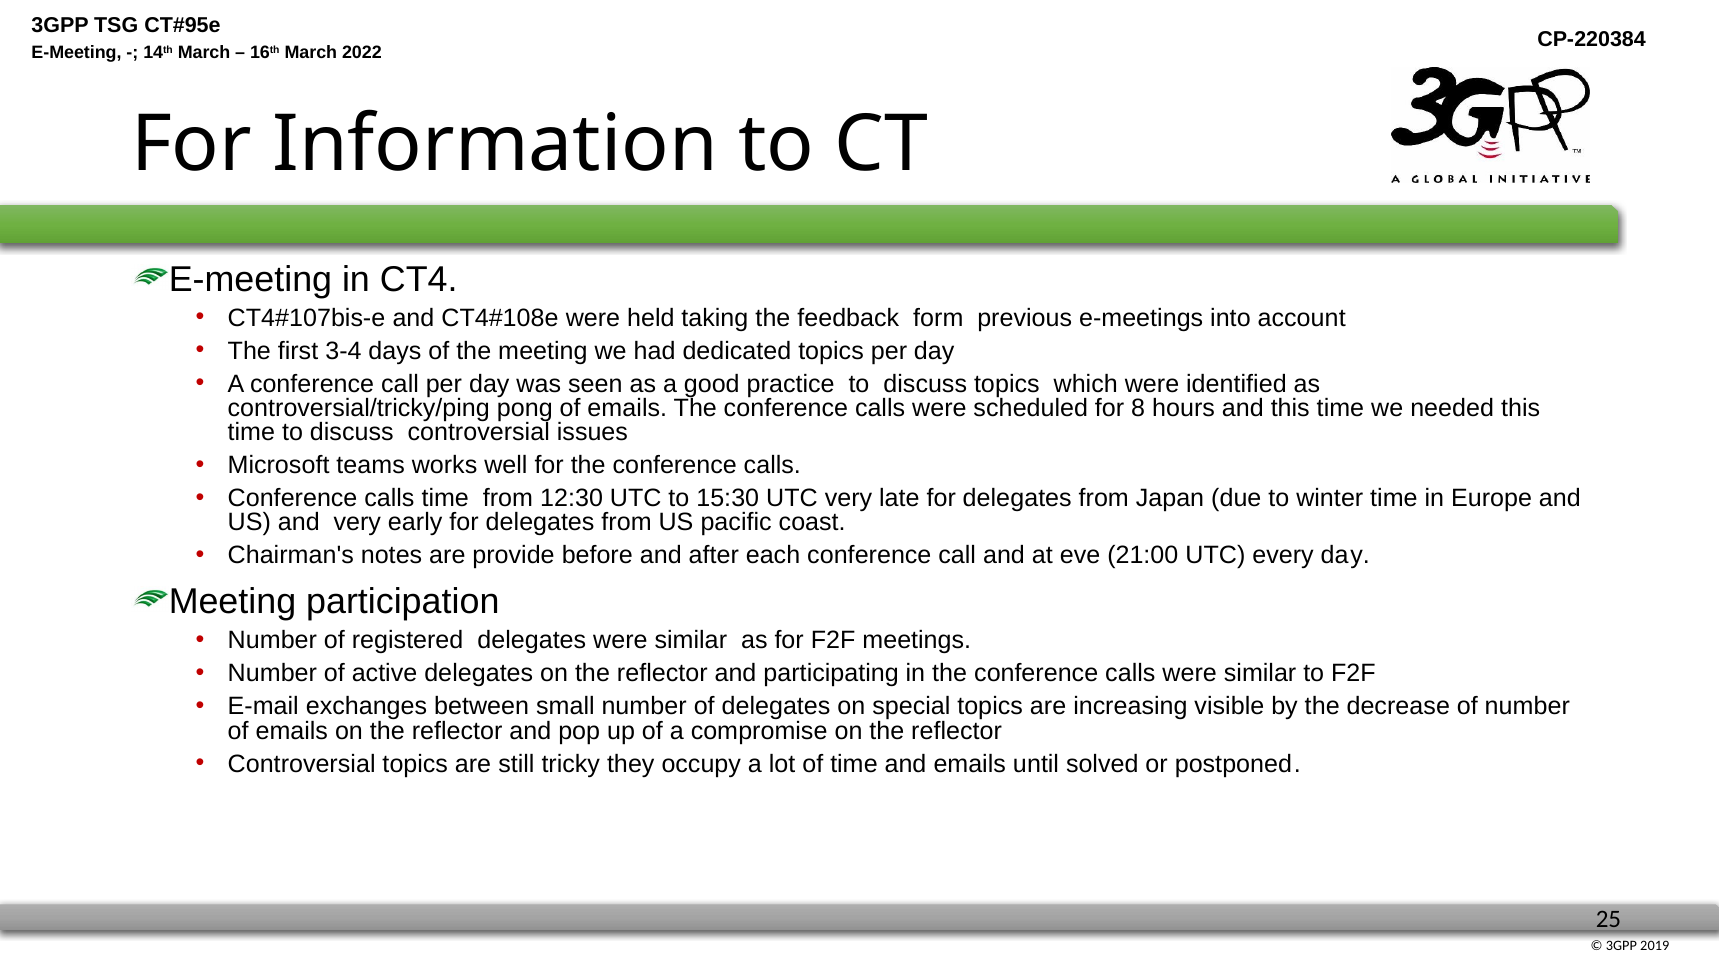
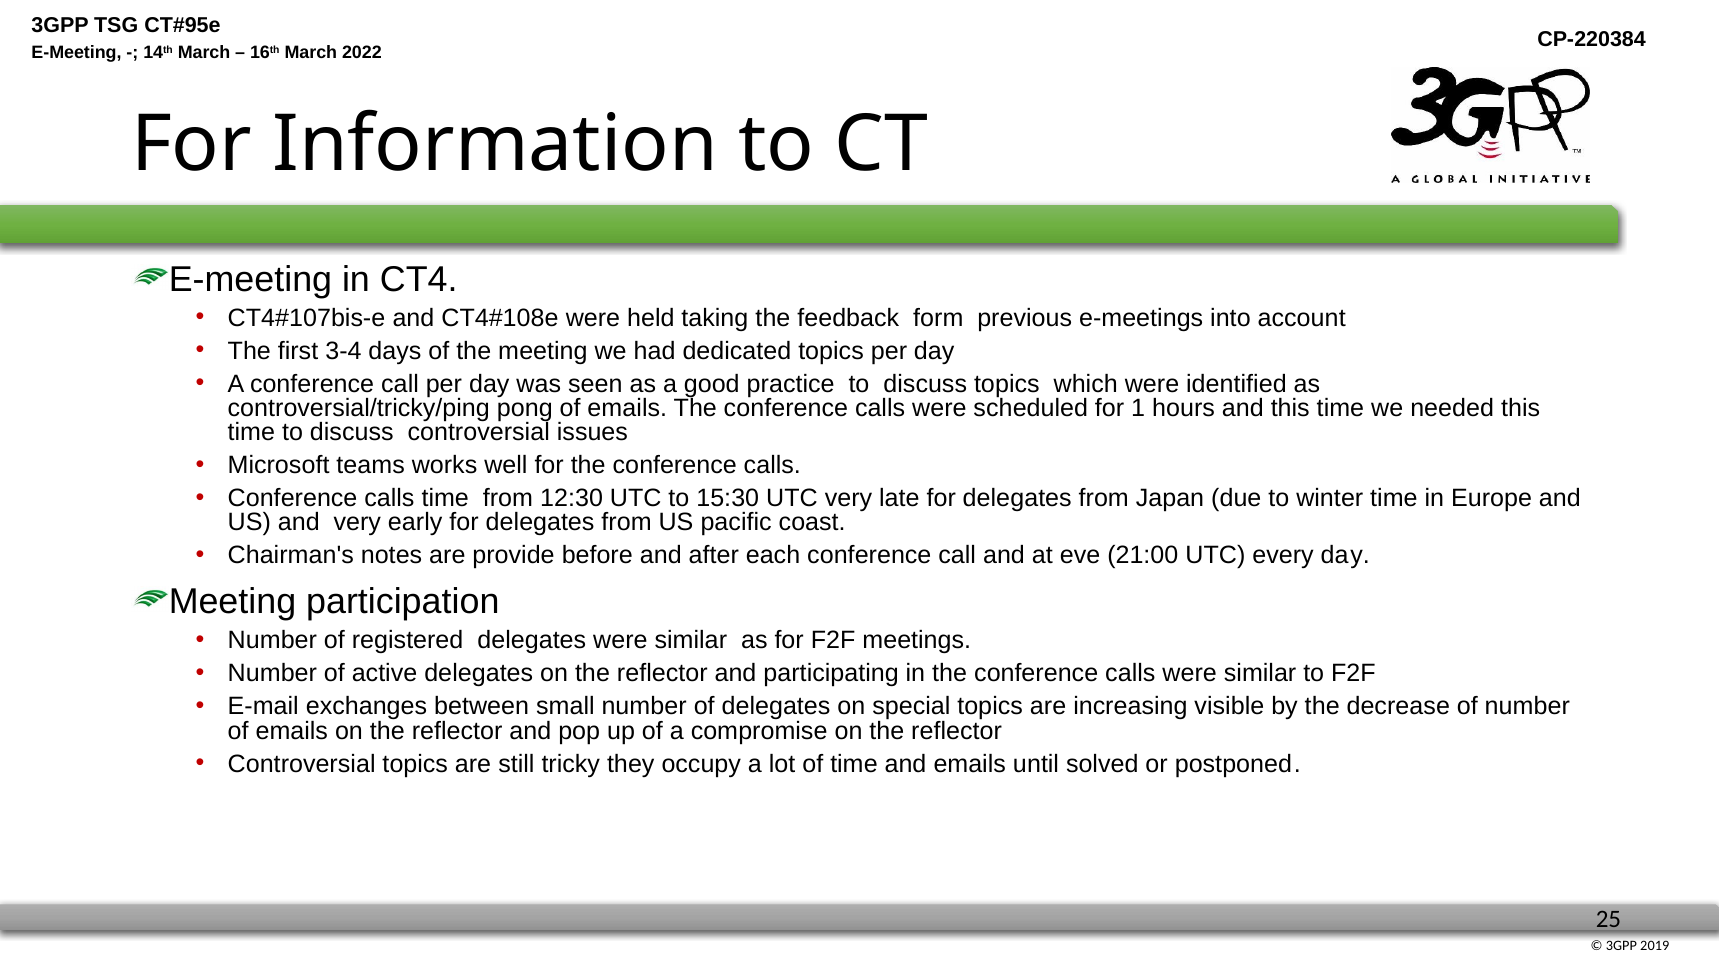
8: 8 -> 1
